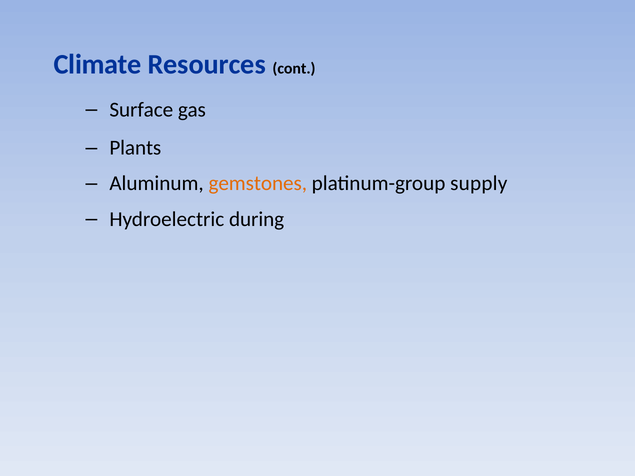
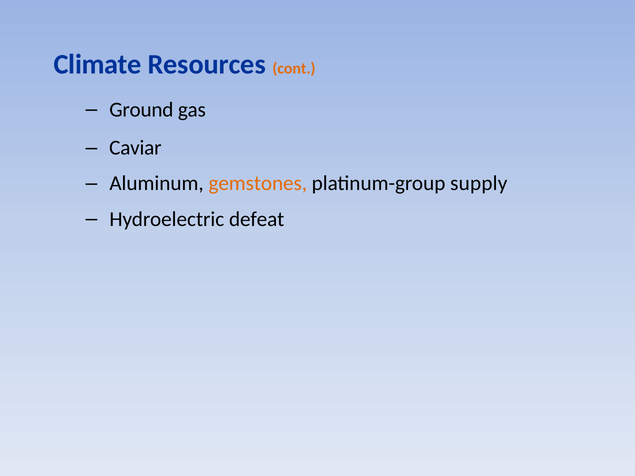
cont colour: black -> orange
Surface: Surface -> Ground
Plants: Plants -> Caviar
during: during -> defeat
